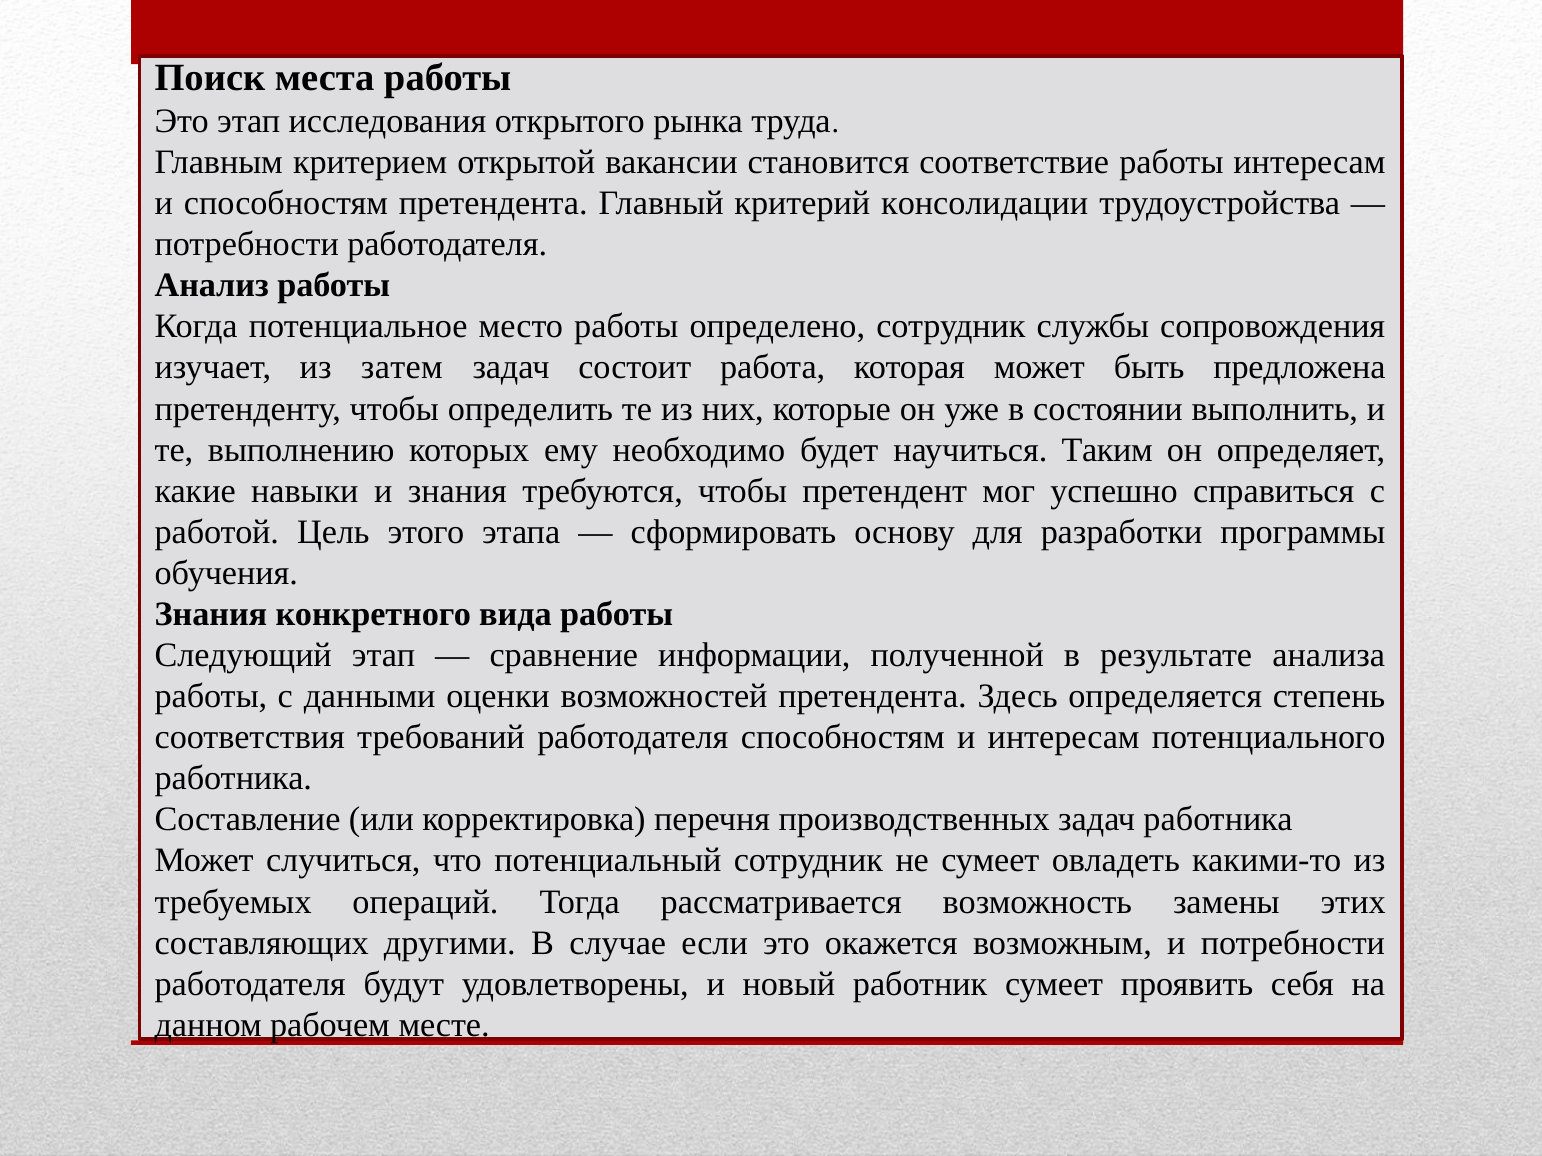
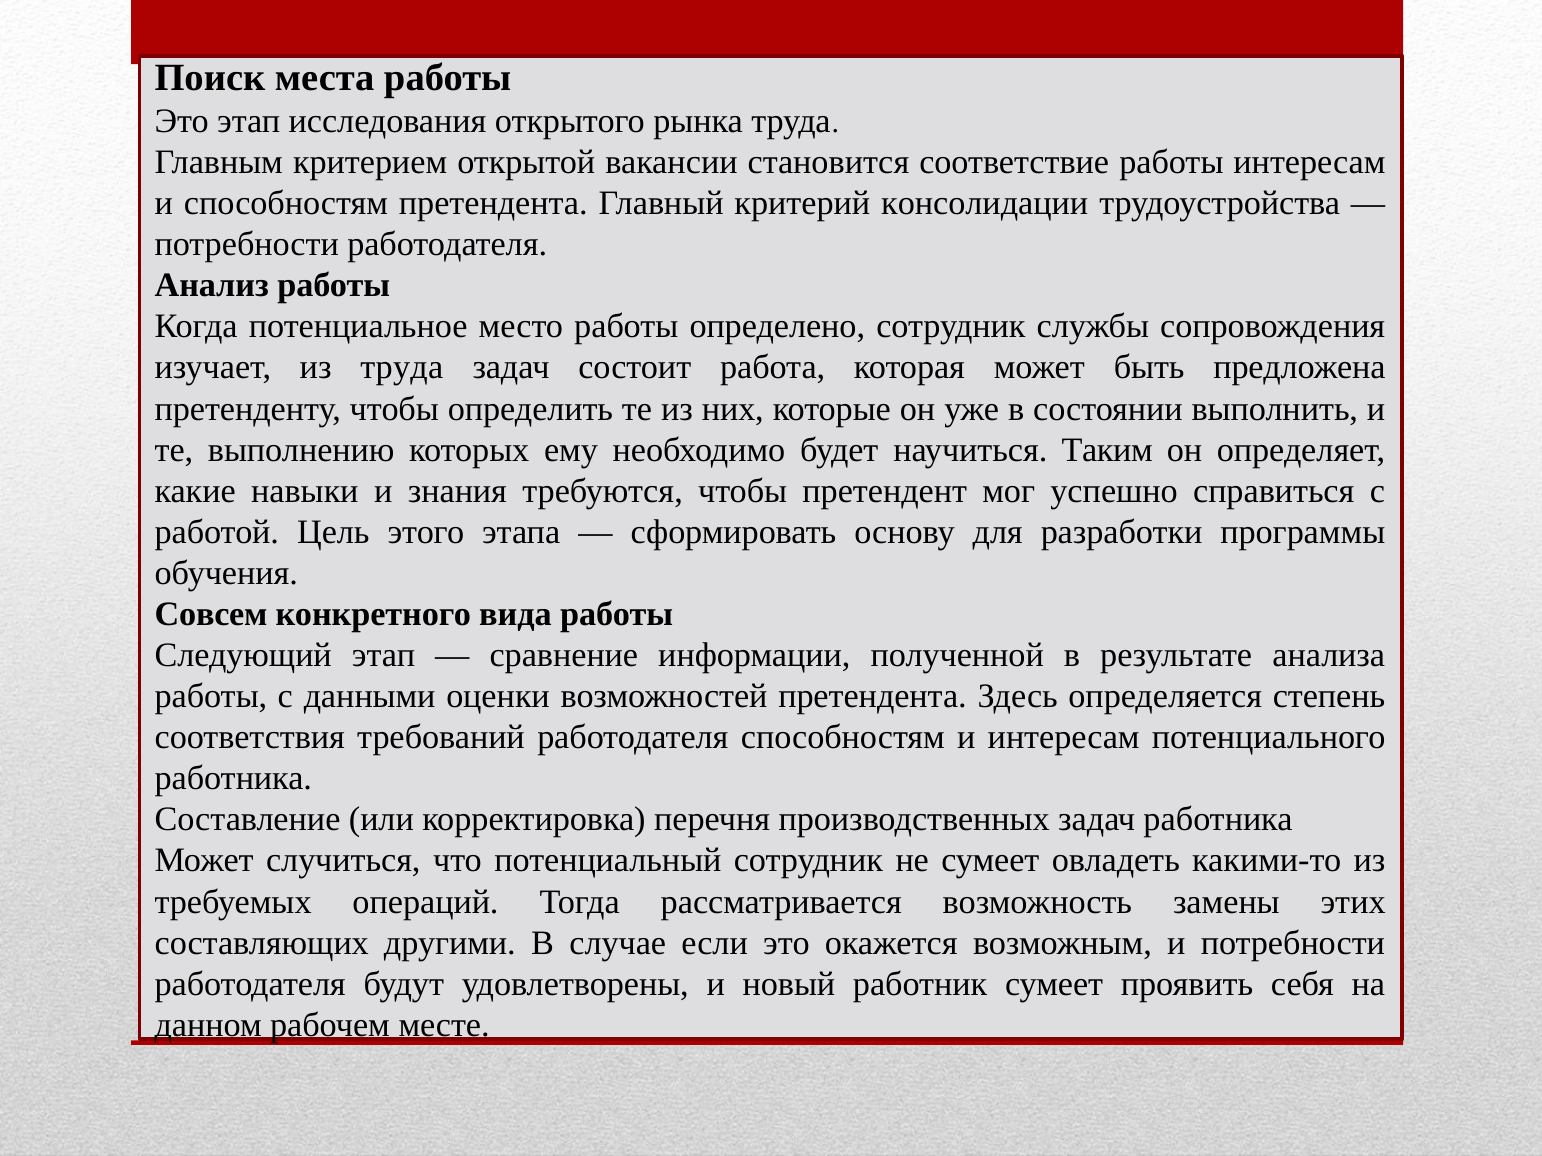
из затем: затем -> труда
Знания at (211, 614): Знания -> Совсем
